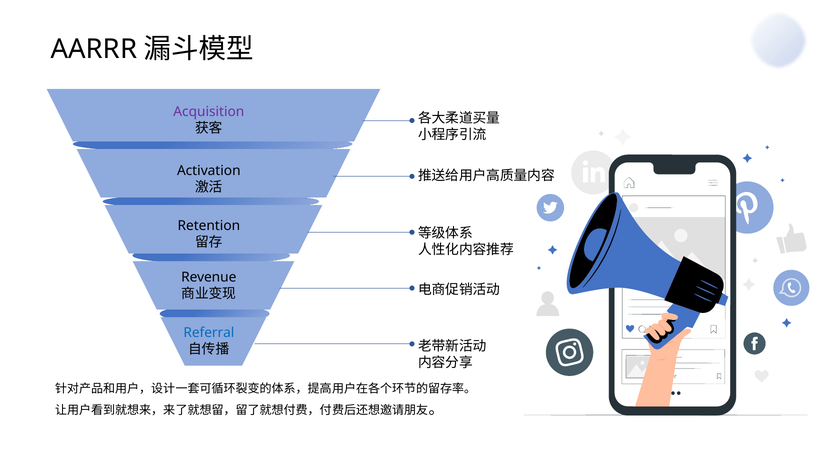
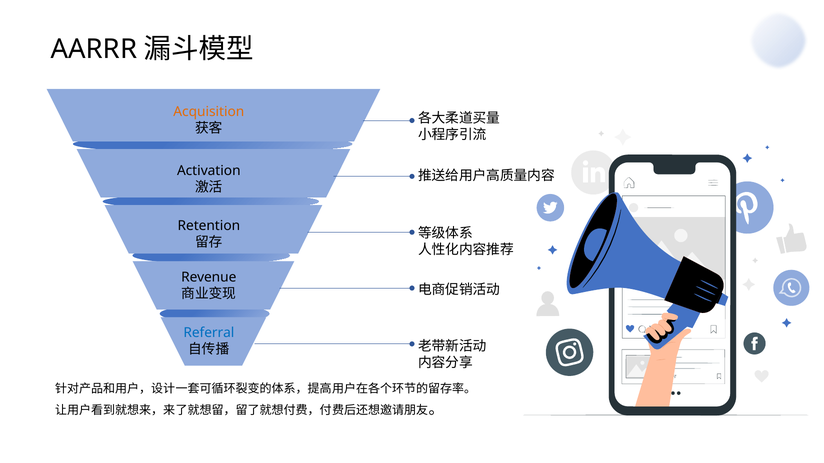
Acquisition colour: purple -> orange
